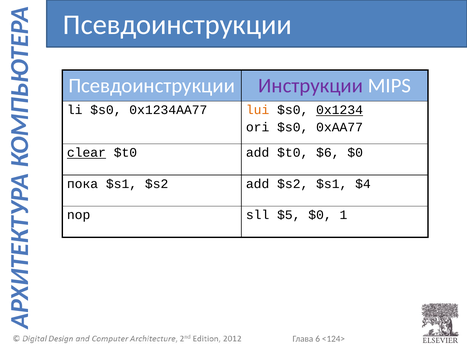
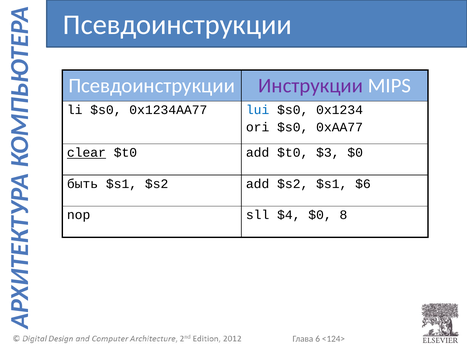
lui colour: orange -> blue
0x1234 underline: present -> none
$6: $6 -> $3
пока: пока -> быть
$4: $4 -> $6
$5: $5 -> $4
1: 1 -> 8
